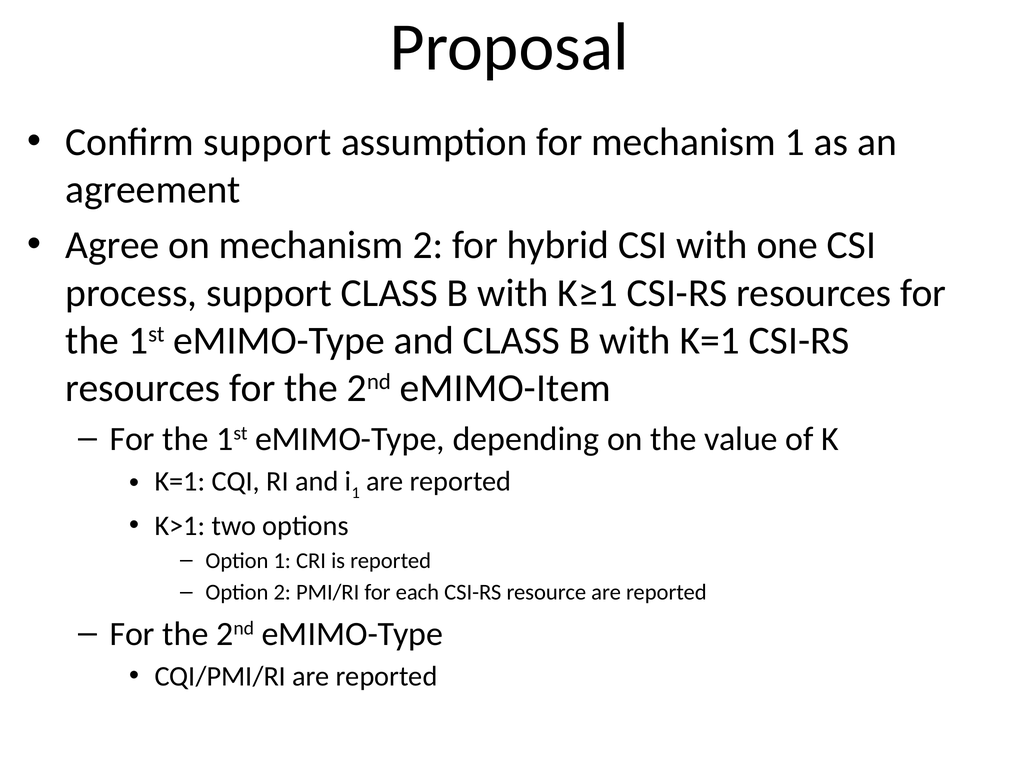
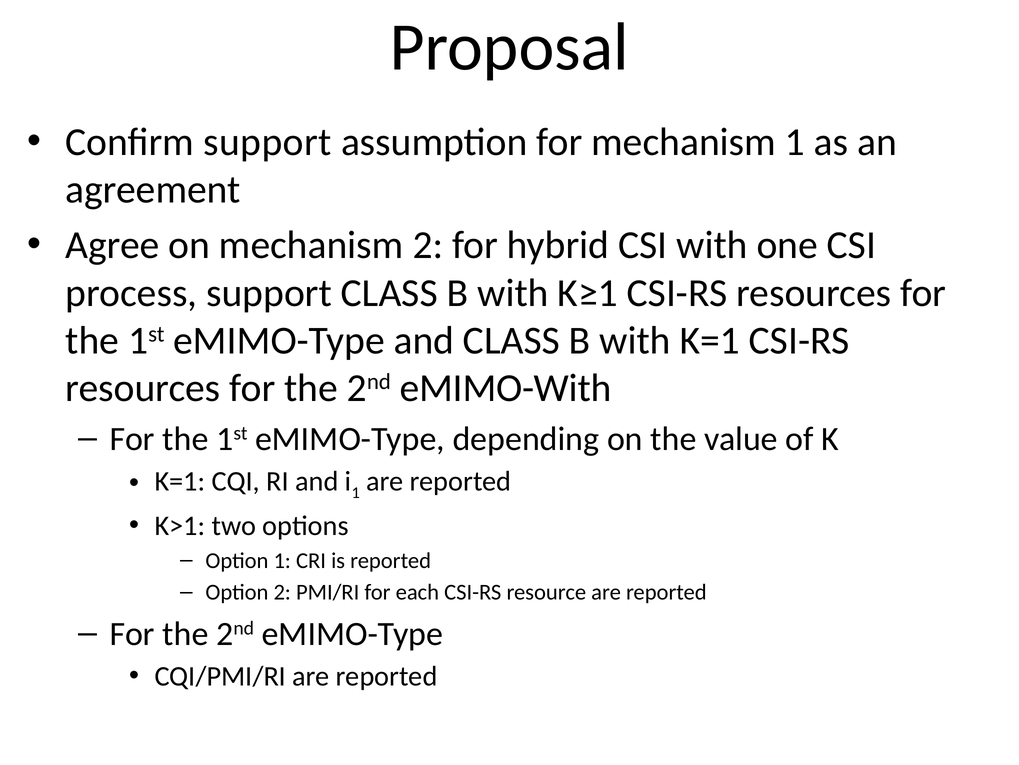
eMIMO-Item: eMIMO-Item -> eMIMO-With
